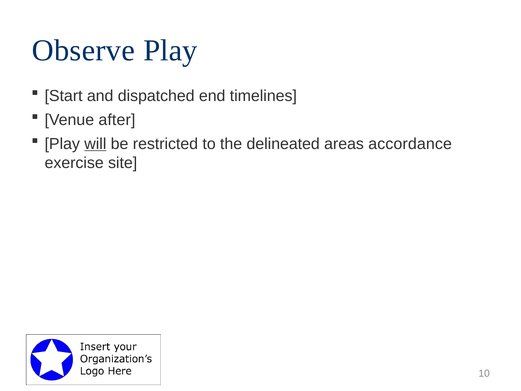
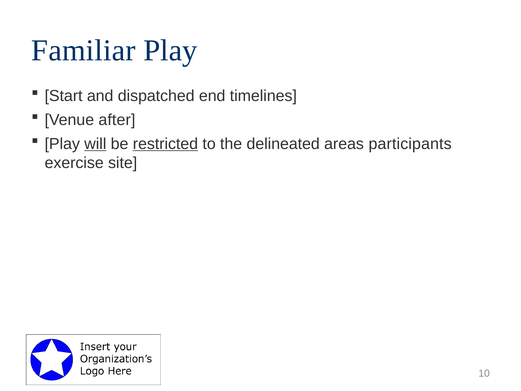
Observe: Observe -> Familiar
restricted underline: none -> present
accordance: accordance -> participants
